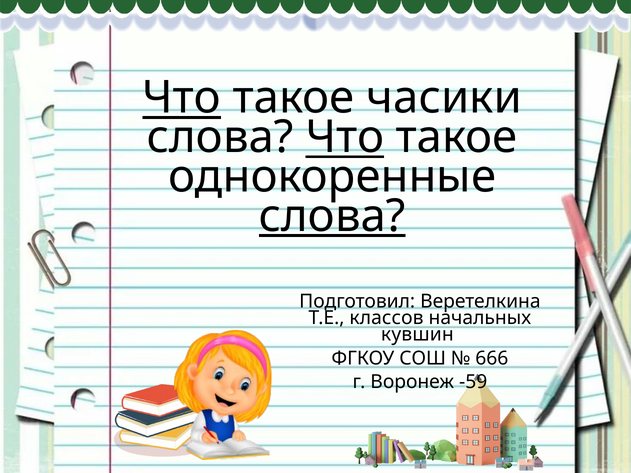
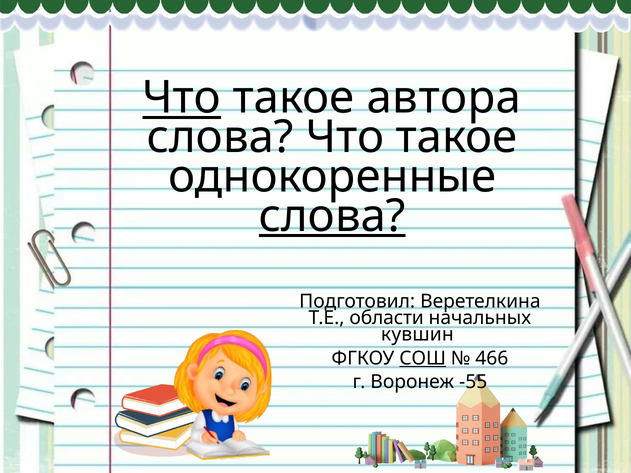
часики: часики -> автора
Что at (345, 137) underline: present -> none
классов: классов -> области
СОШ underline: none -> present
666: 666 -> 466
-59: -59 -> -55
